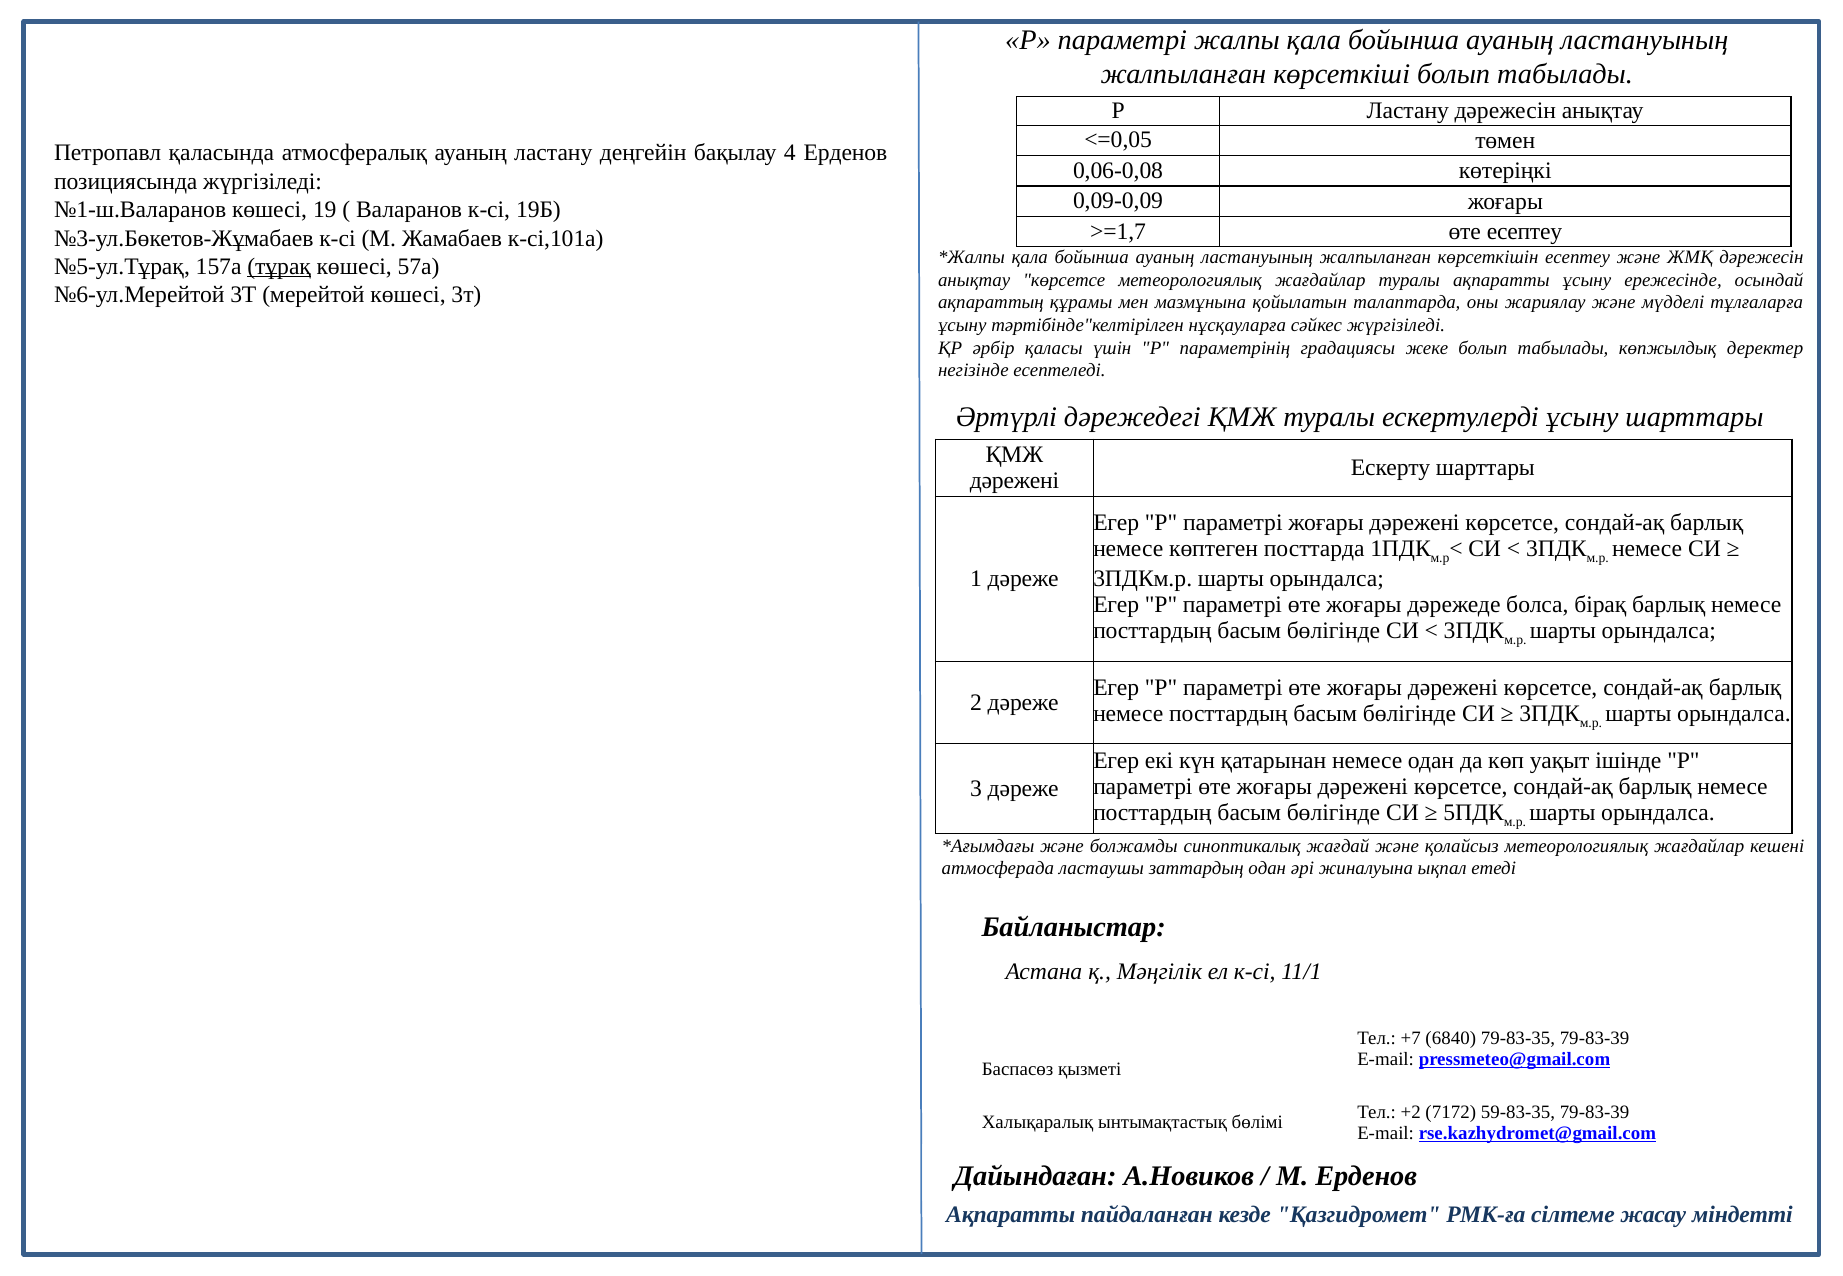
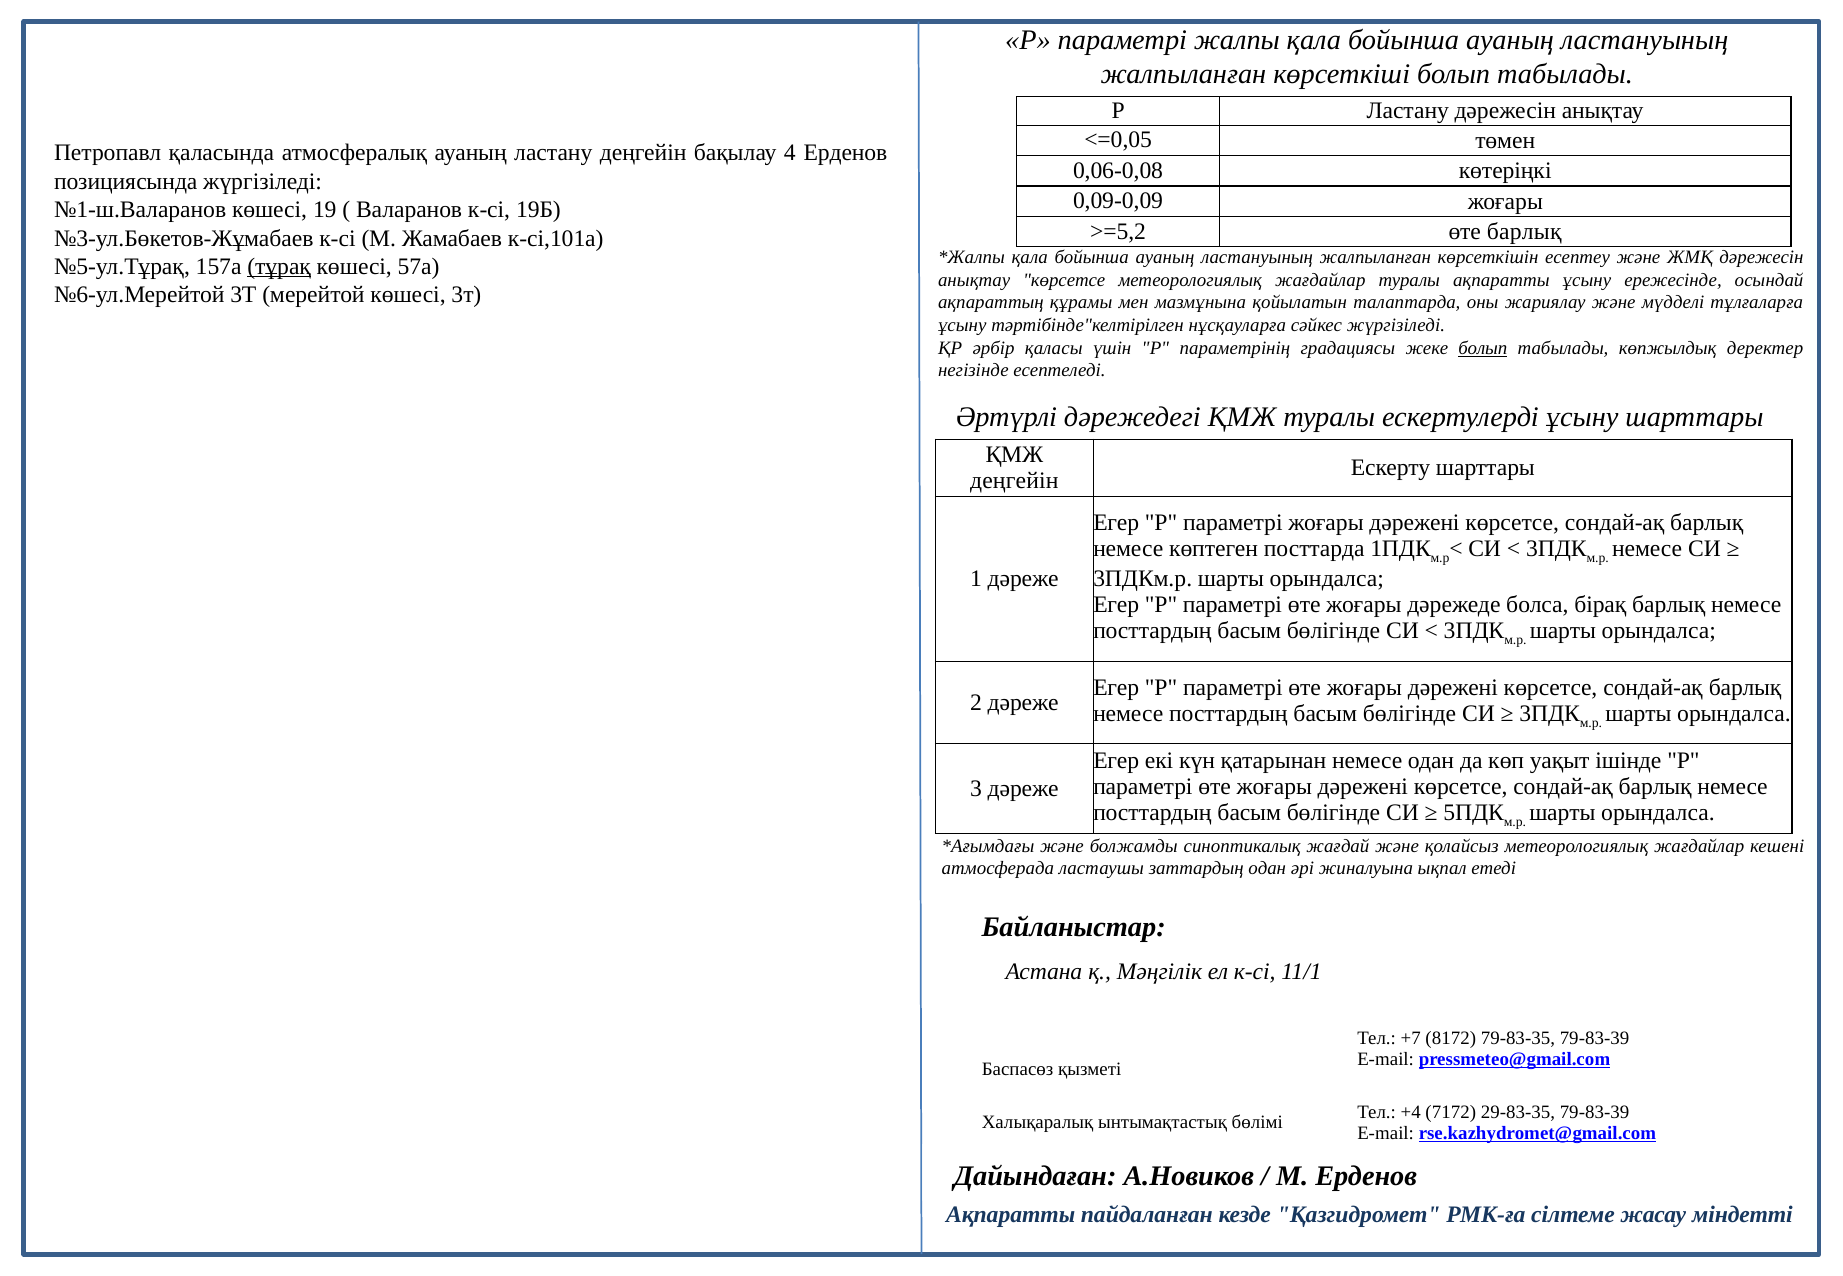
>=1,7: >=1,7 -> >=5,2
өте есептеу: есептеу -> барлық
болып at (1483, 348) underline: none -> present
дәрежені at (1015, 481): дәрежені -> деңгейін
6840: 6840 -> 8172
+2: +2 -> +4
59-83-35: 59-83-35 -> 29-83-35
